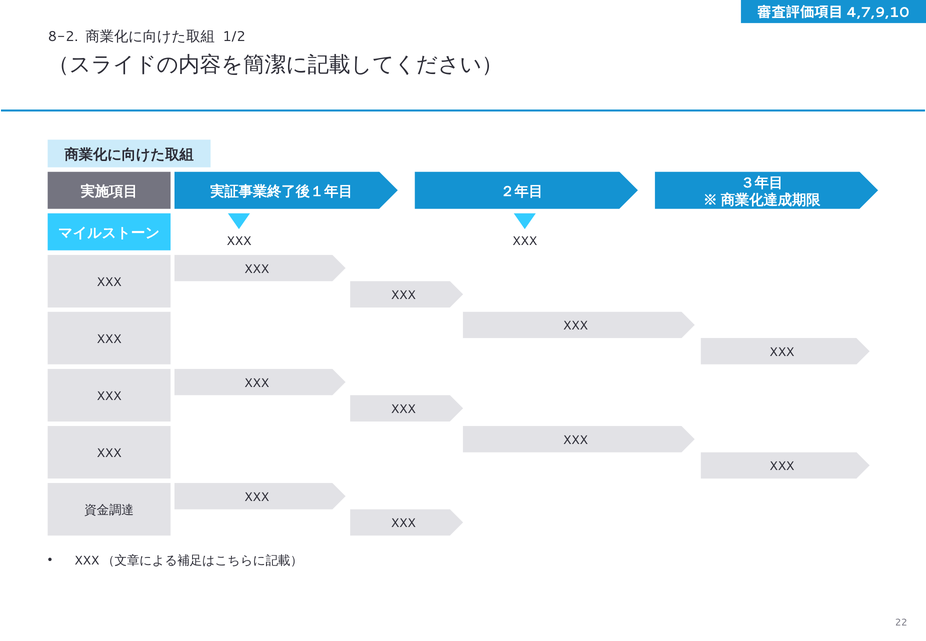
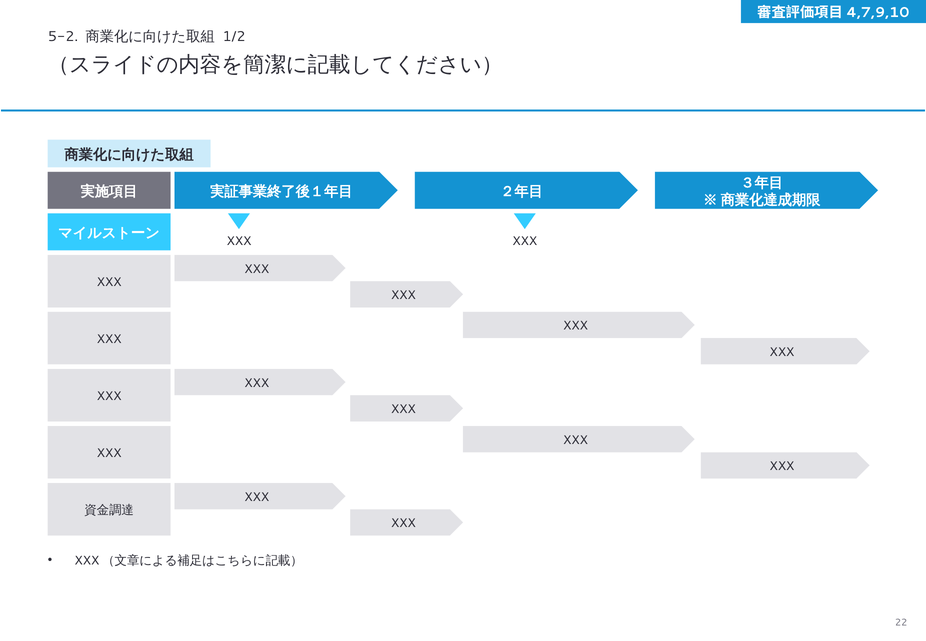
8-2: 8-2 -> 5-2
